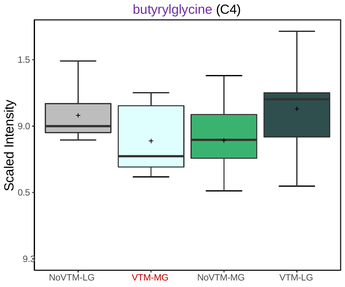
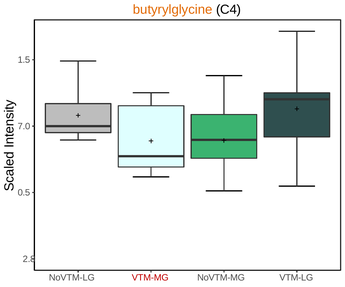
butyrylglycine colour: purple -> orange
9.0: 9.0 -> 7.0
9.3: 9.3 -> 2.8
